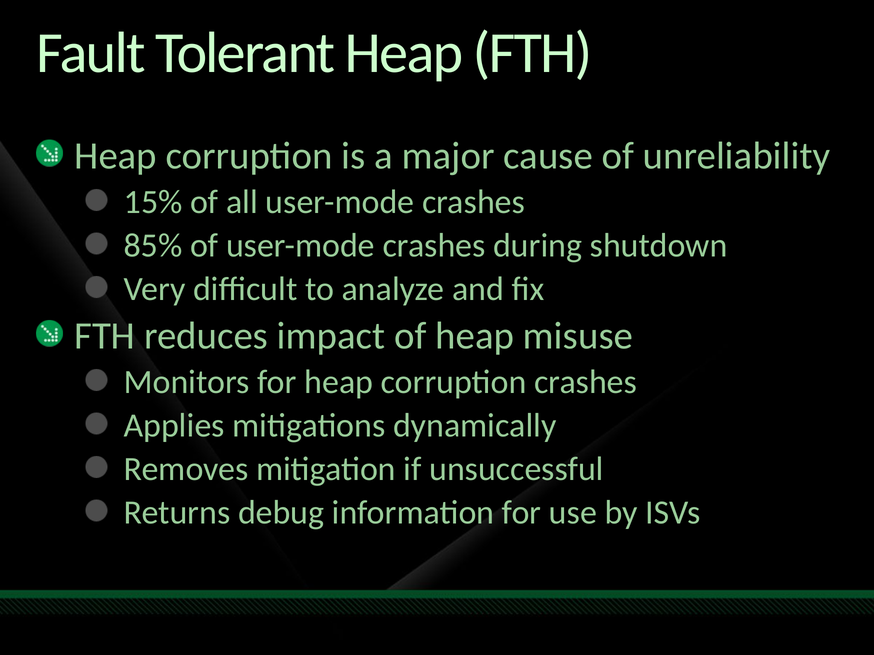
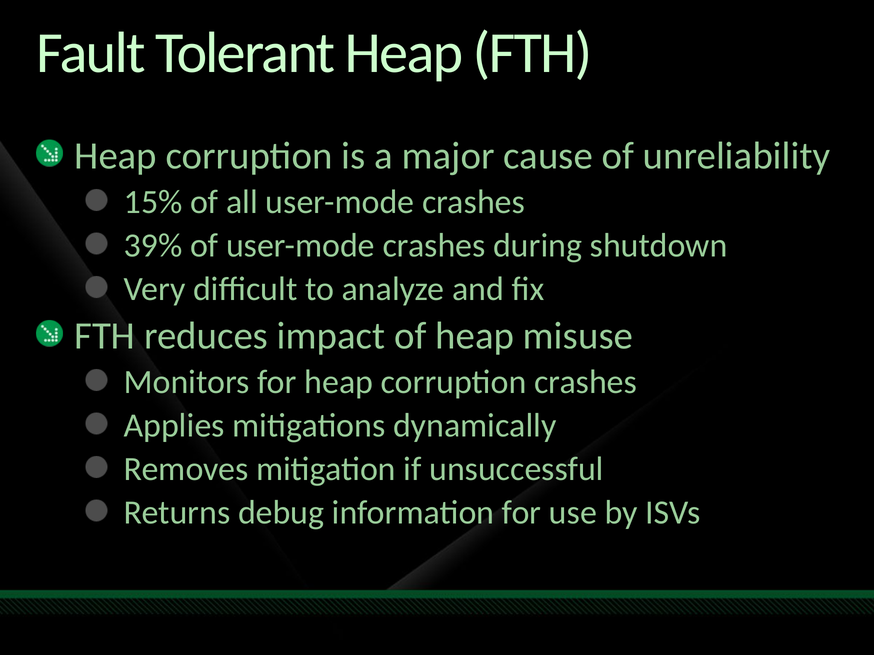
85%: 85% -> 39%
